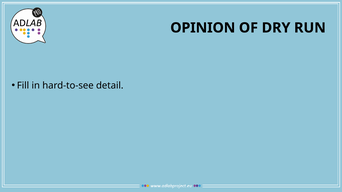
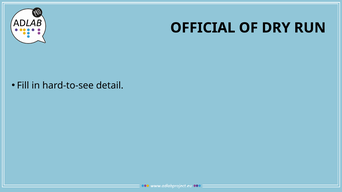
OPINION: OPINION -> OFFICIAL
